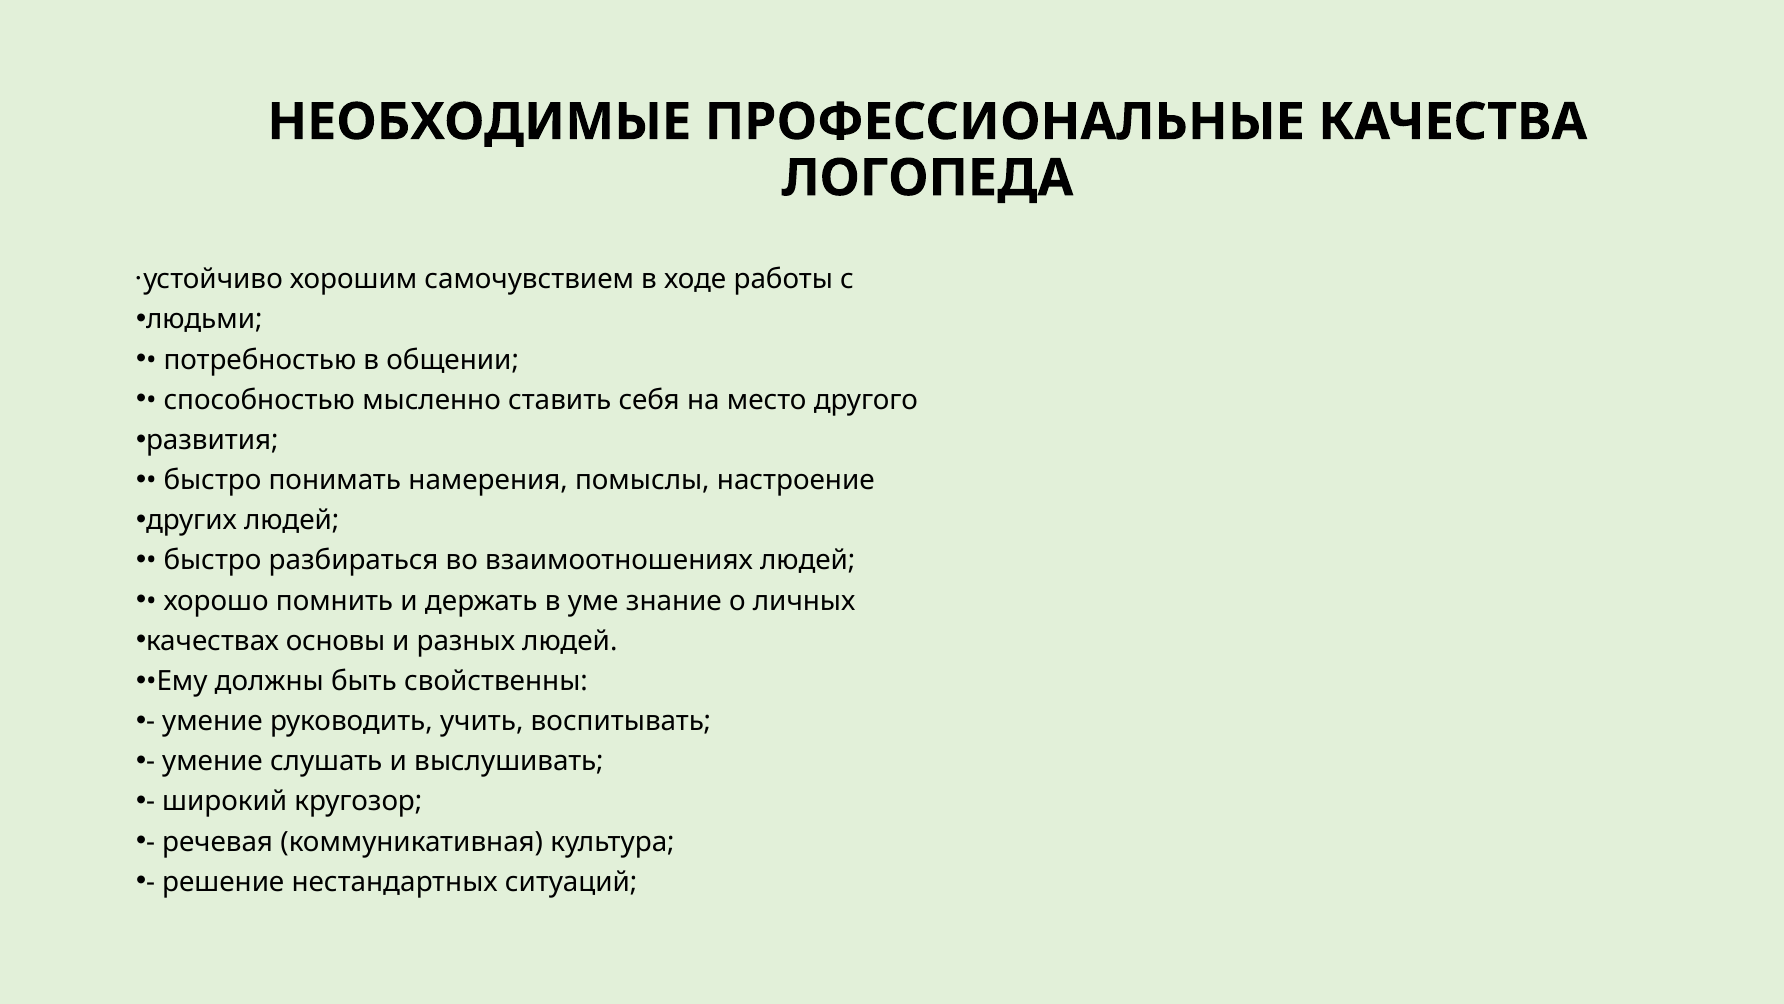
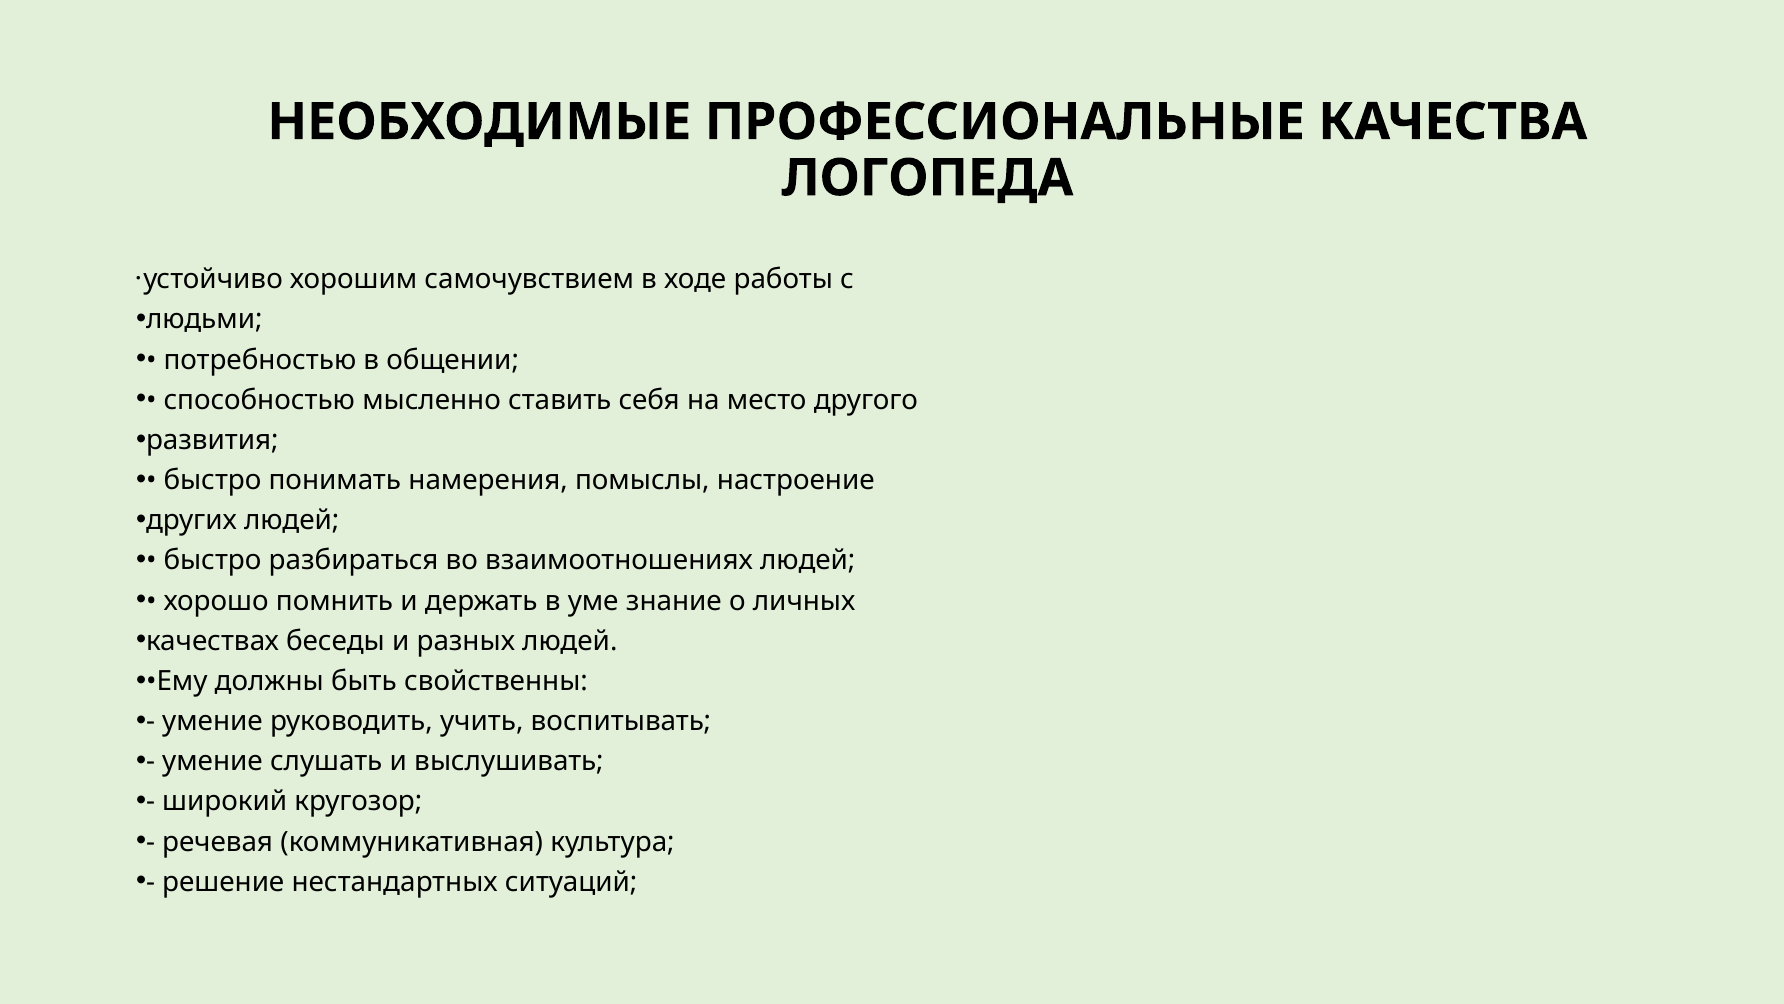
основы: основы -> беседы
